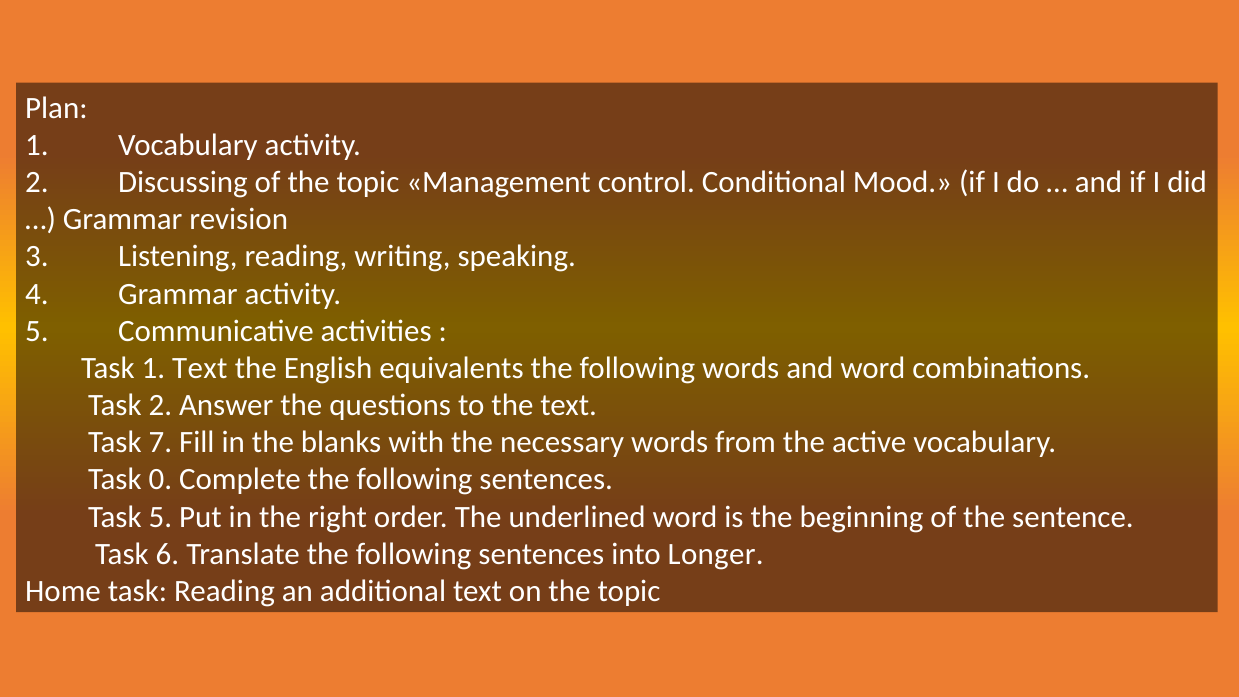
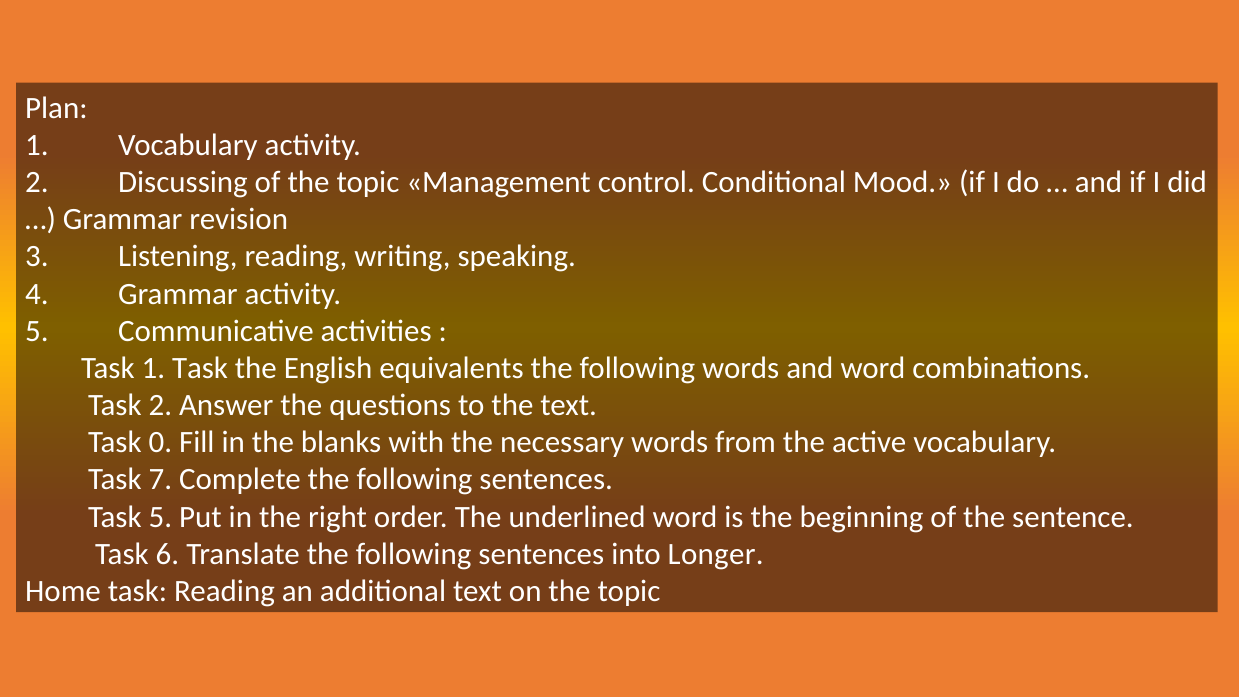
1 Text: Text -> Task
7: 7 -> 0
0: 0 -> 7
